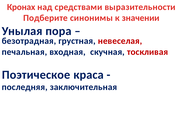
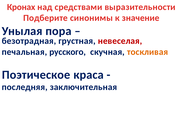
значении: значении -> значение
входная: входная -> русского
тоскливая colour: red -> orange
